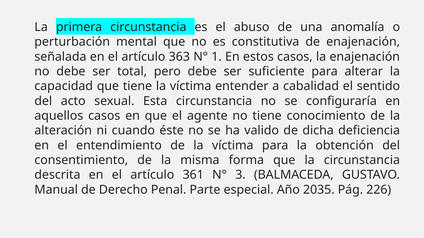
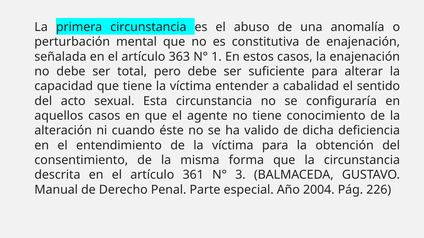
2035: 2035 -> 2004
